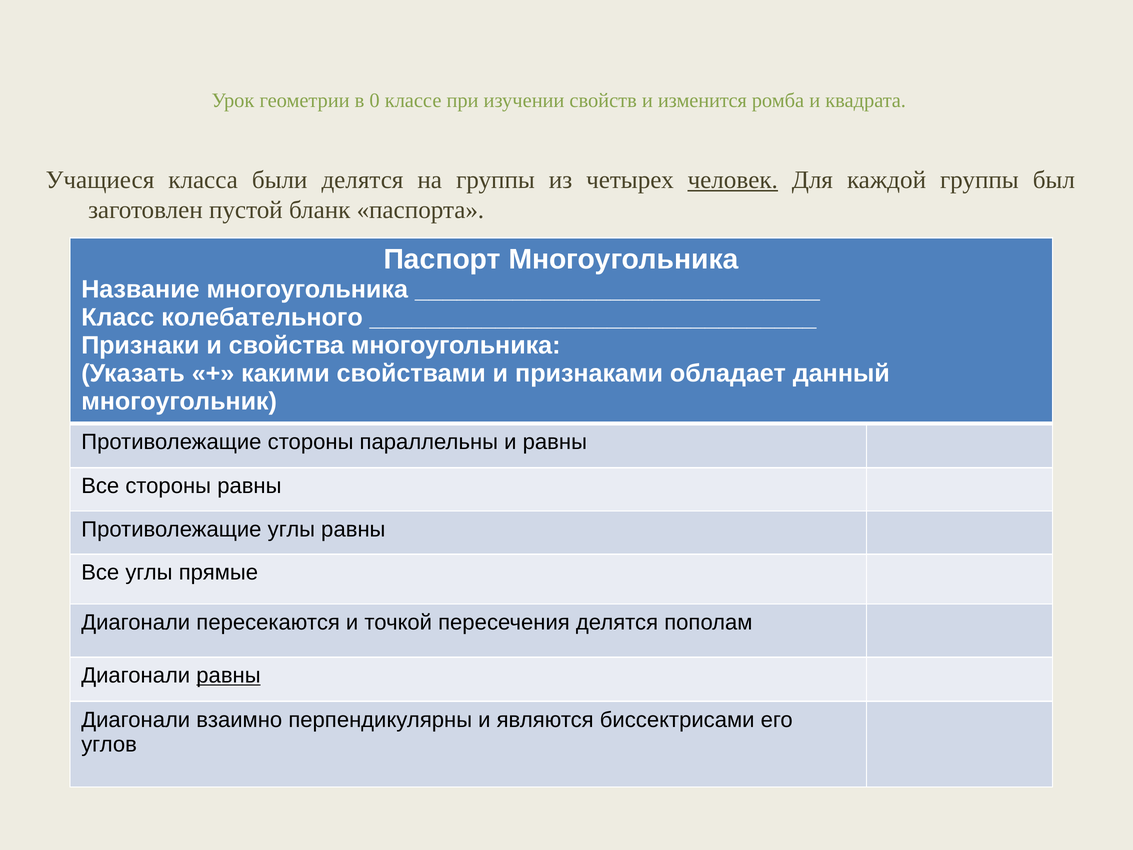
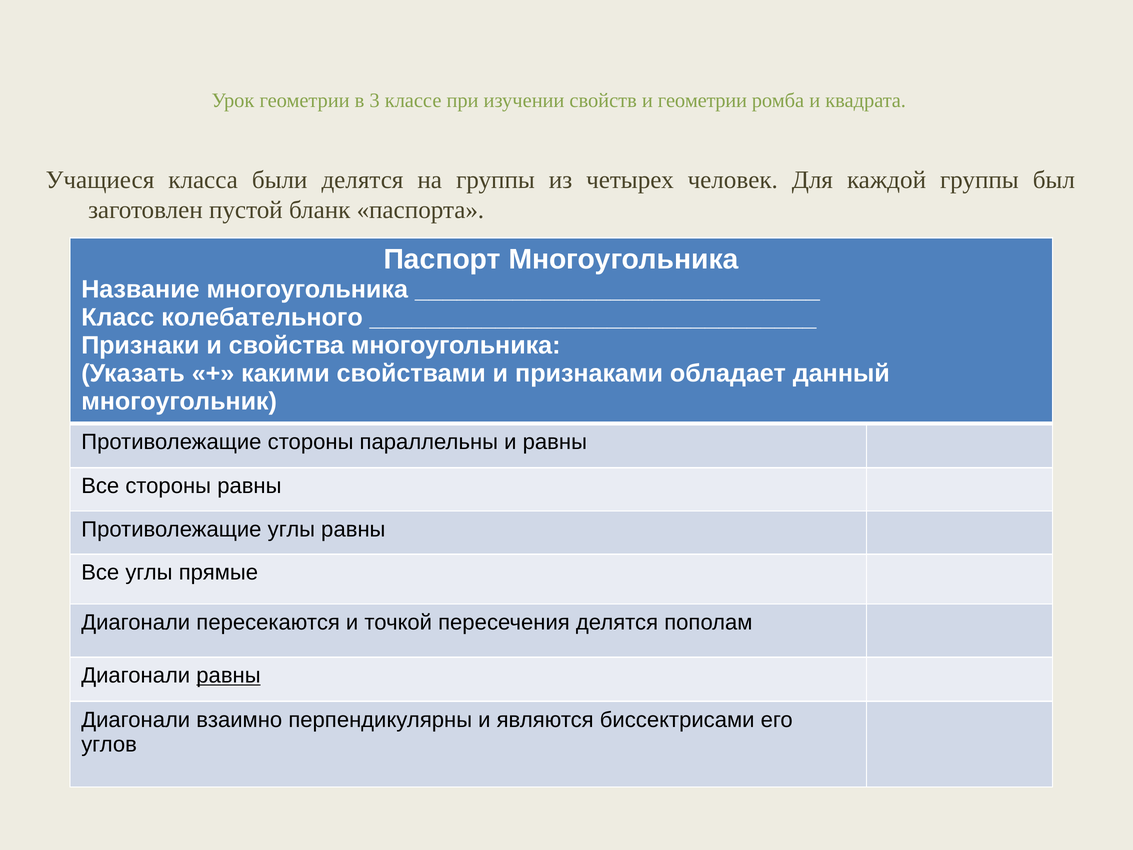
0: 0 -> 3
и изменится: изменится -> геометрии
человек underline: present -> none
